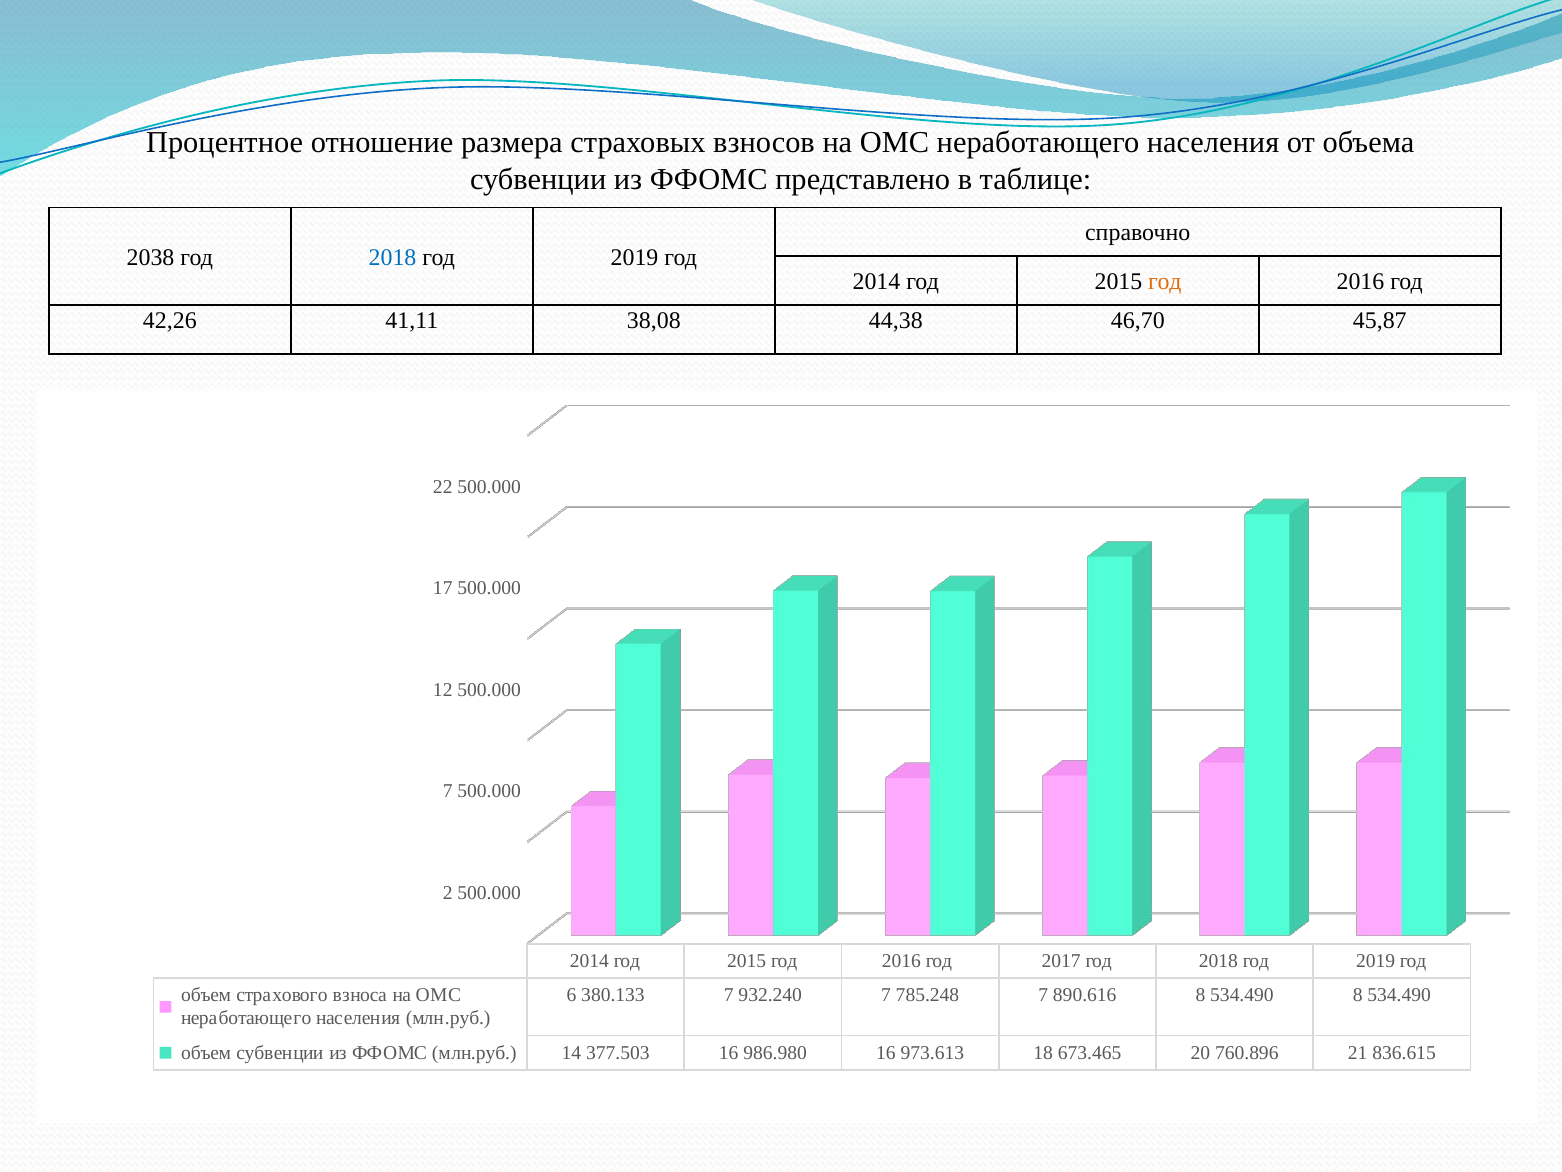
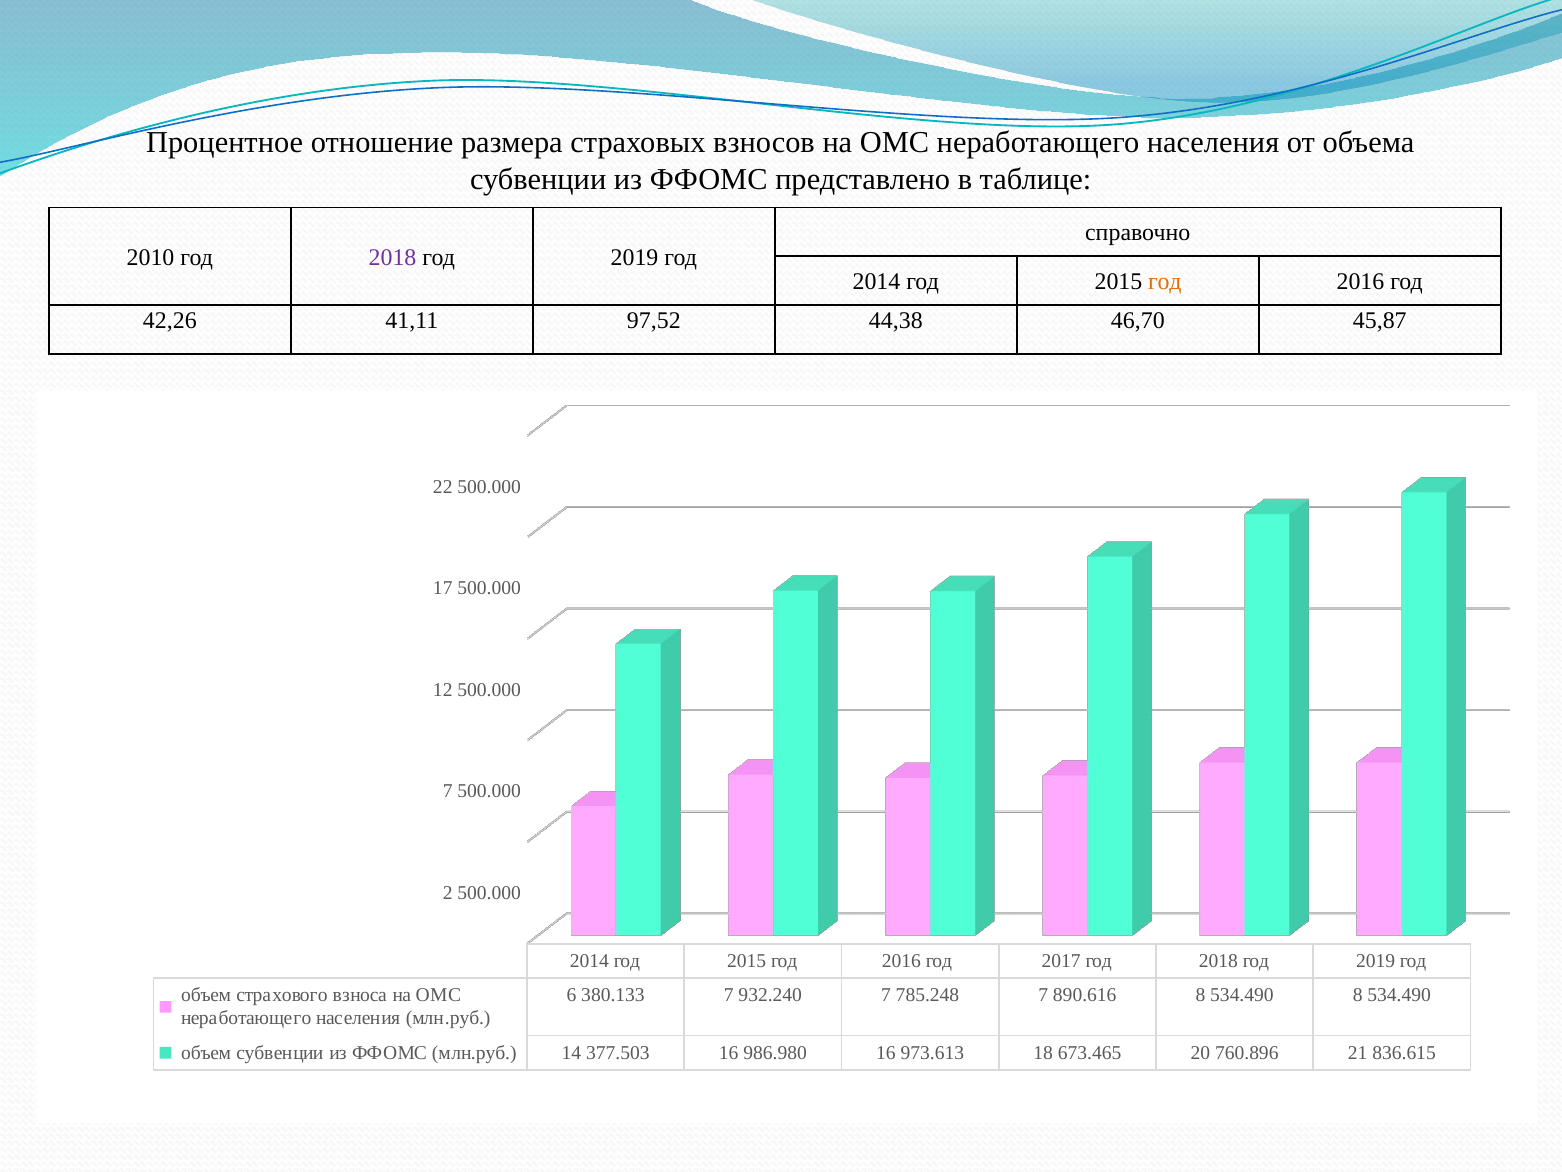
2038: 2038 -> 2010
2018 at (393, 257) colour: blue -> purple
38,08: 38,08 -> 97,52
